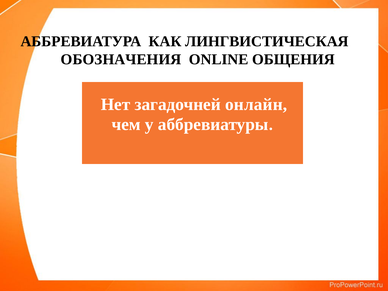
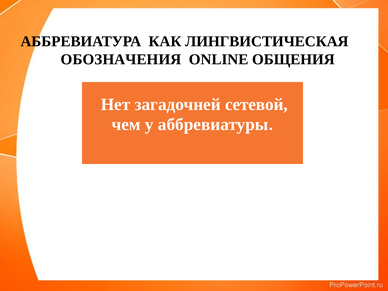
онлайн: онлайн -> сетевой
